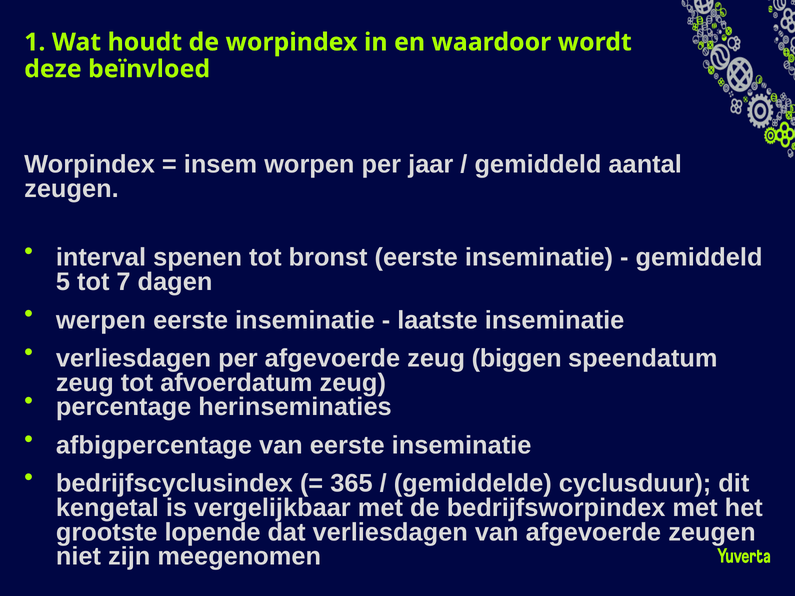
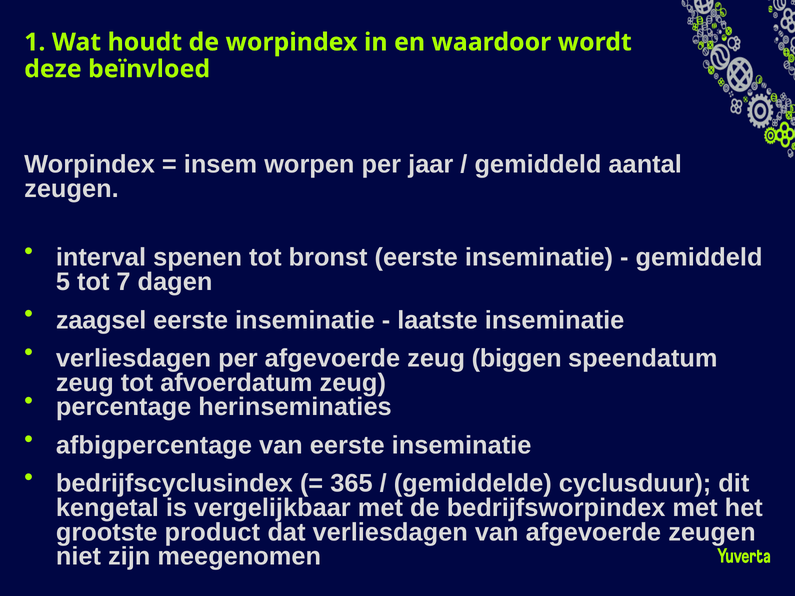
werpen: werpen -> zaagsel
lopende: lopende -> product
